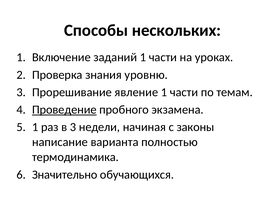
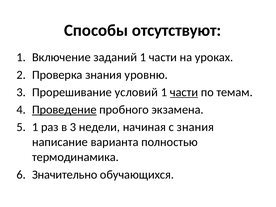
нескольких: нескольких -> отсутствуют
явление: явление -> условий
части at (184, 92) underline: none -> present
с законы: законы -> знания
